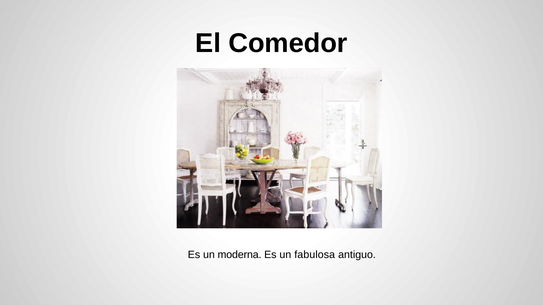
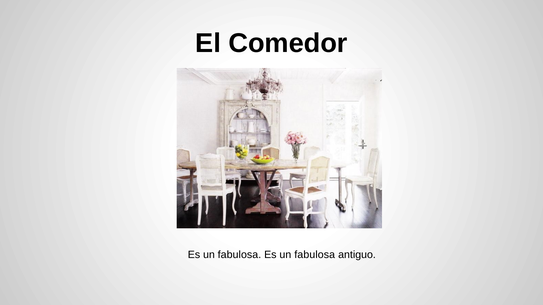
moderna at (240, 255): moderna -> fabulosa
